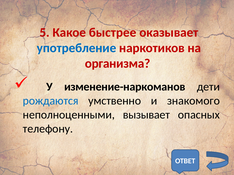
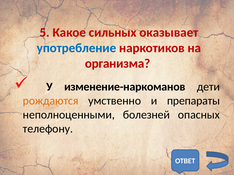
быстрее: быстрее -> сильных
рождаются colour: blue -> orange
знакомого: знакомого -> препараты
вызывает: вызывает -> болезней
